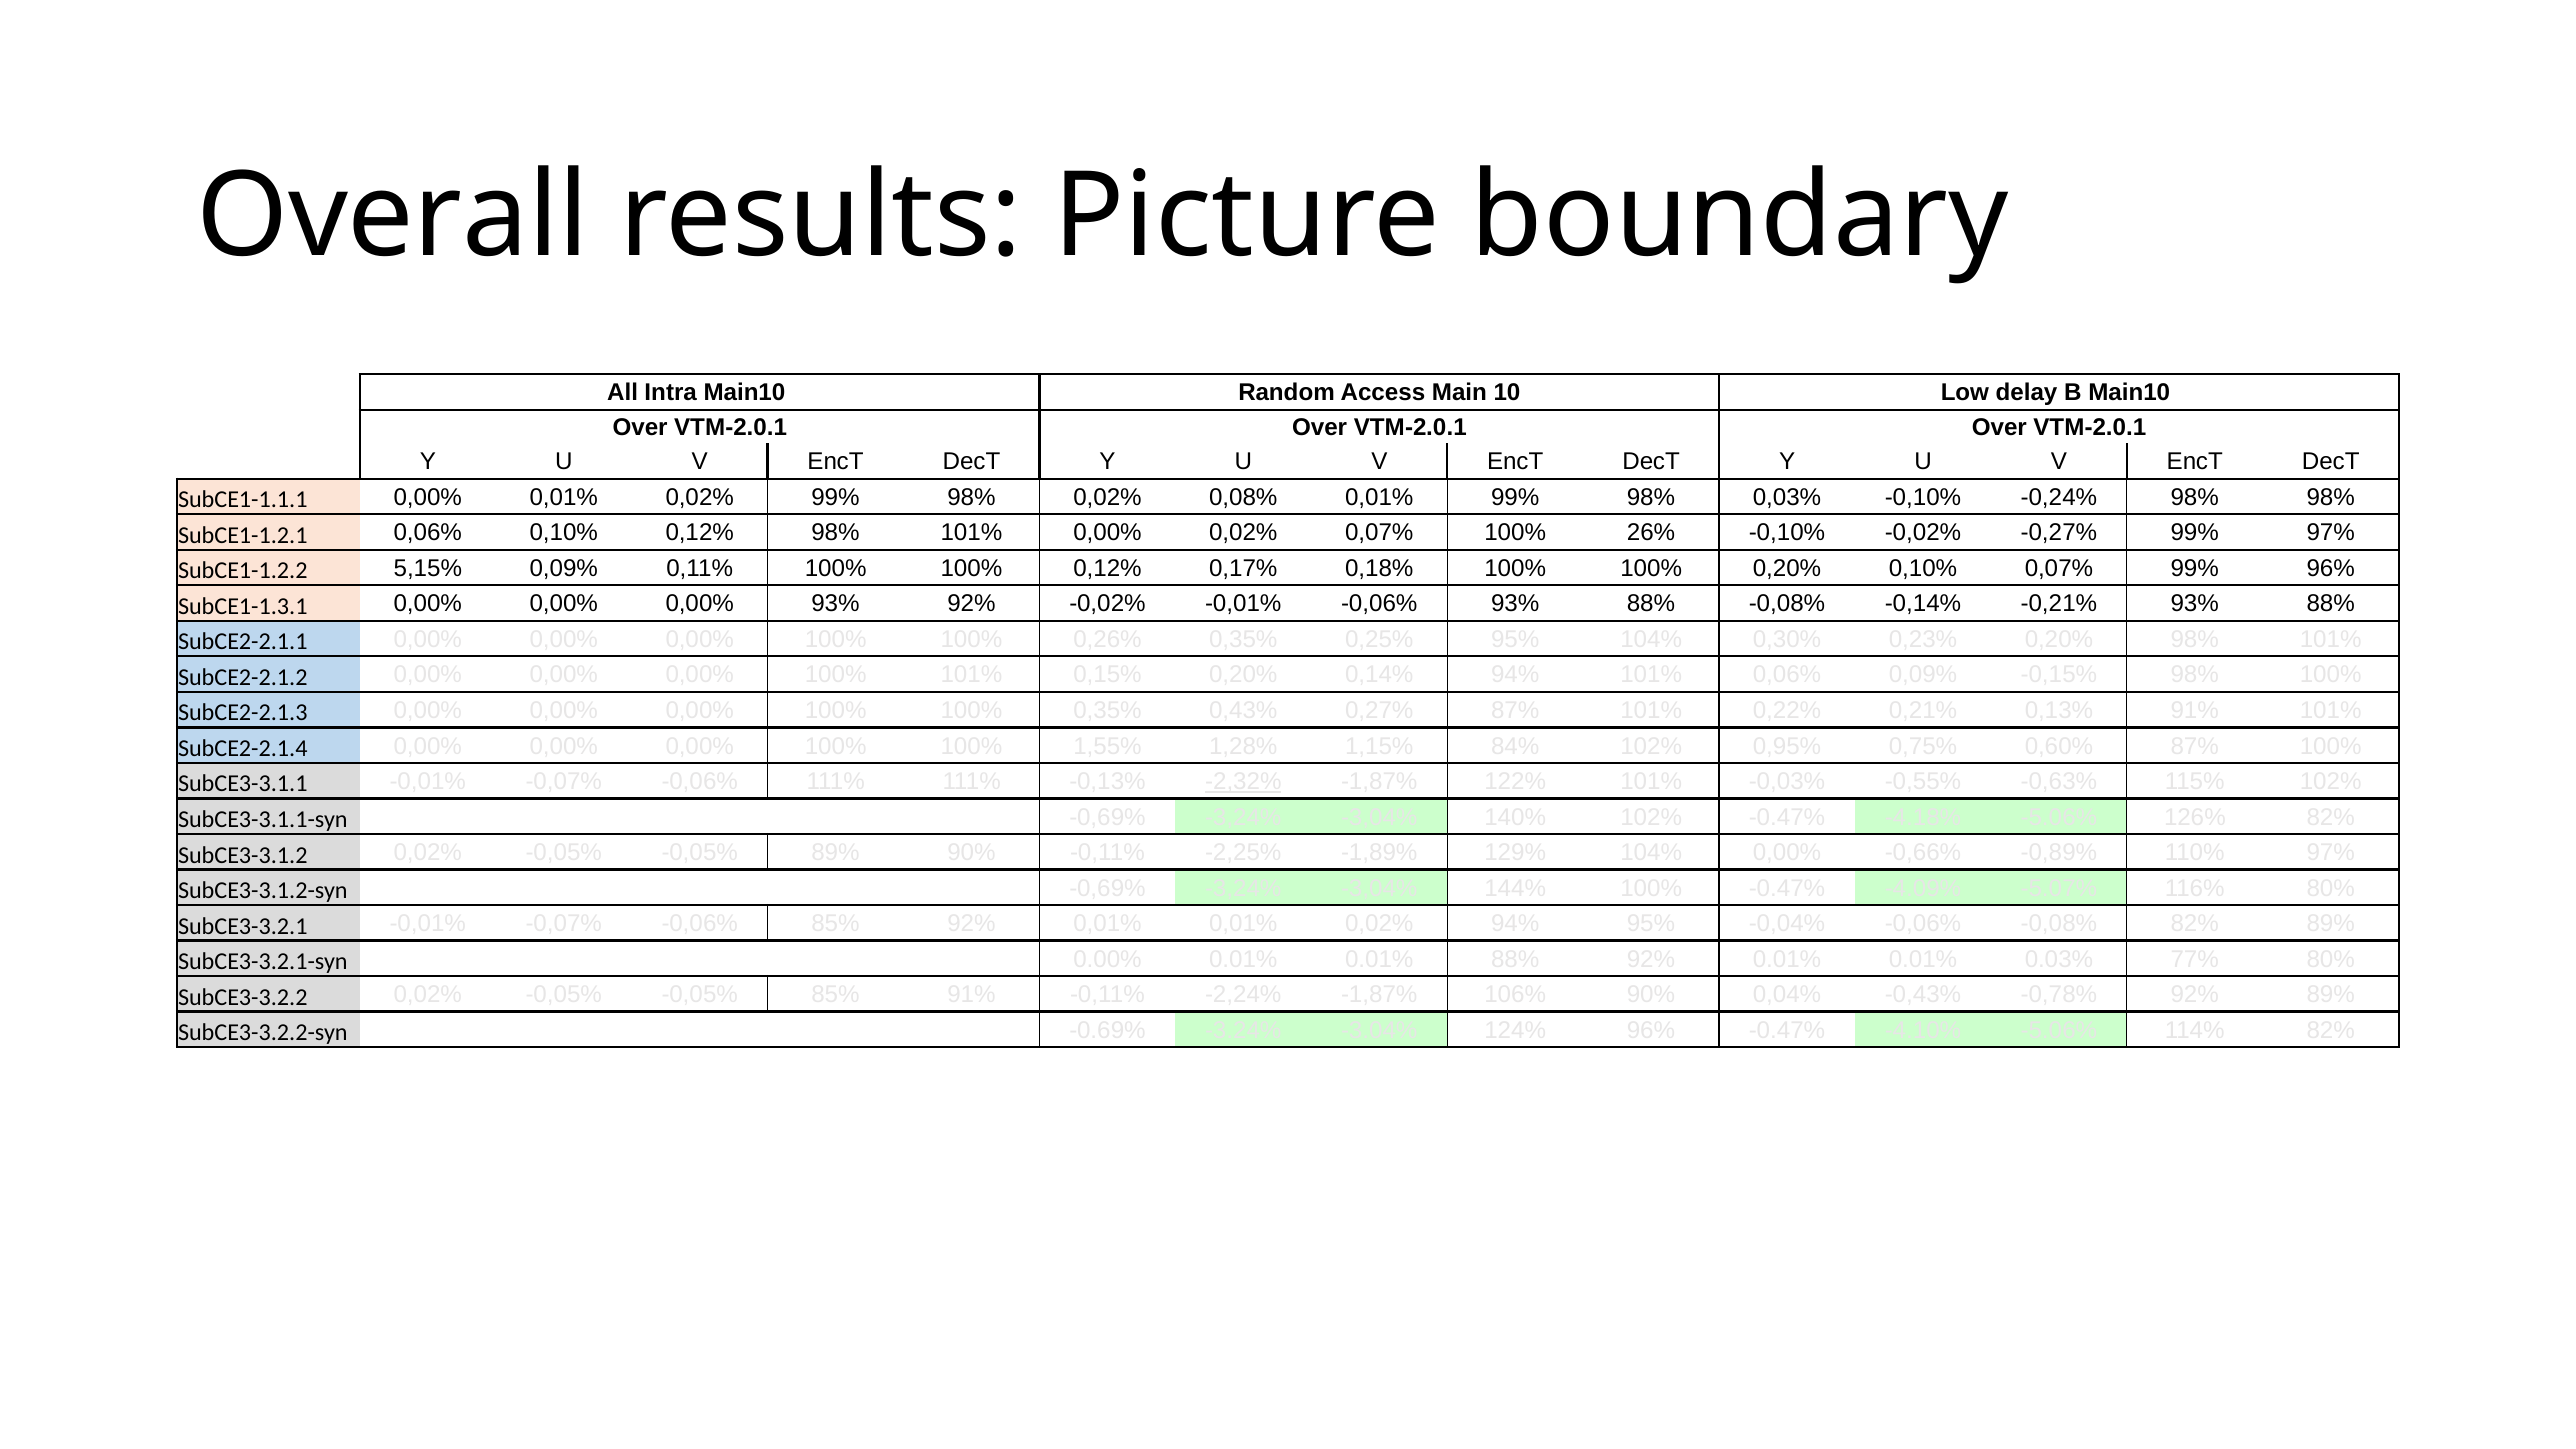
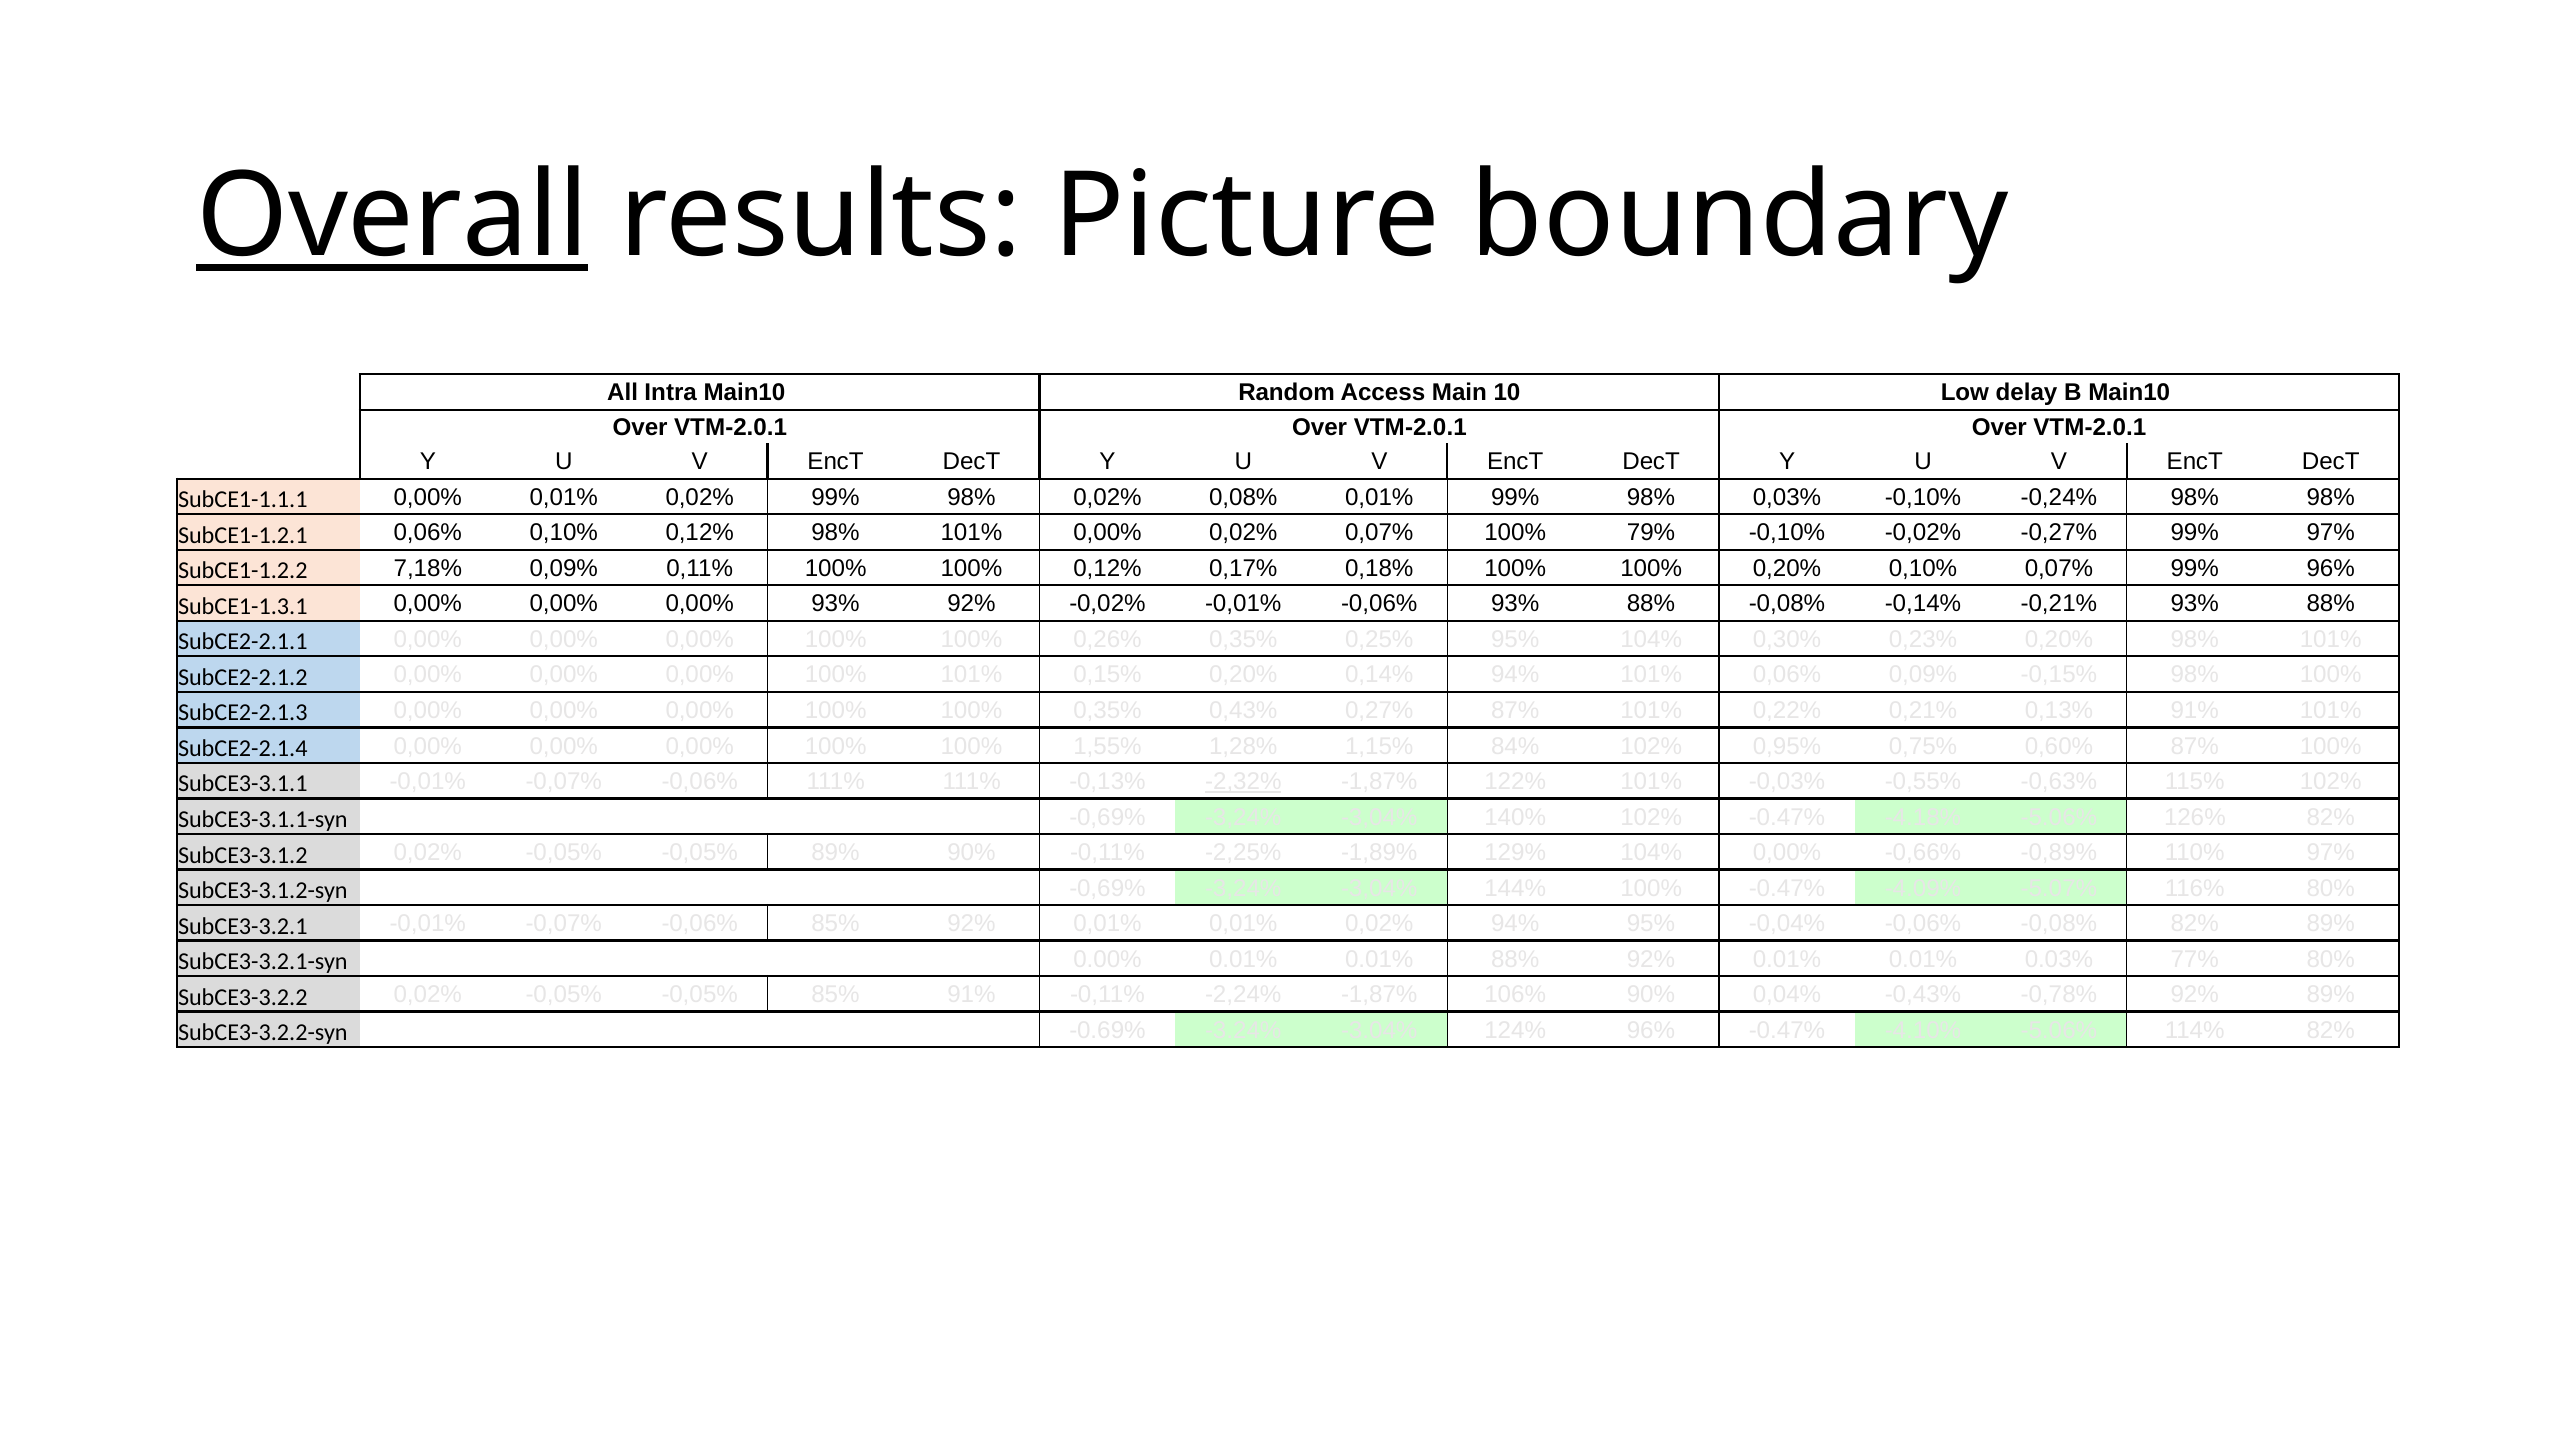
Overall underline: none -> present
26%: 26% -> 79%
5,15%: 5,15% -> 7,18%
